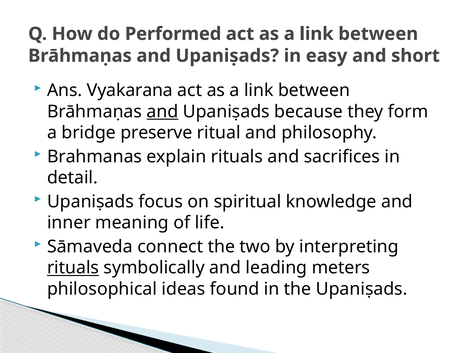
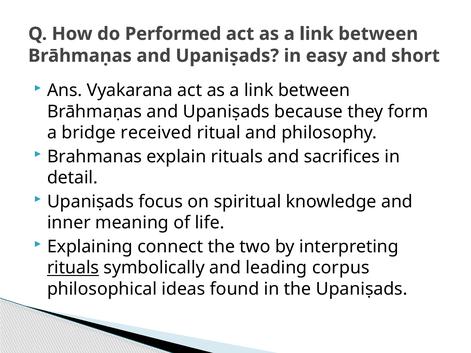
and at (162, 112) underline: present -> none
preserve: preserve -> received
Sāmaveda: Sāmaveda -> Explaining
meters: meters -> corpus
